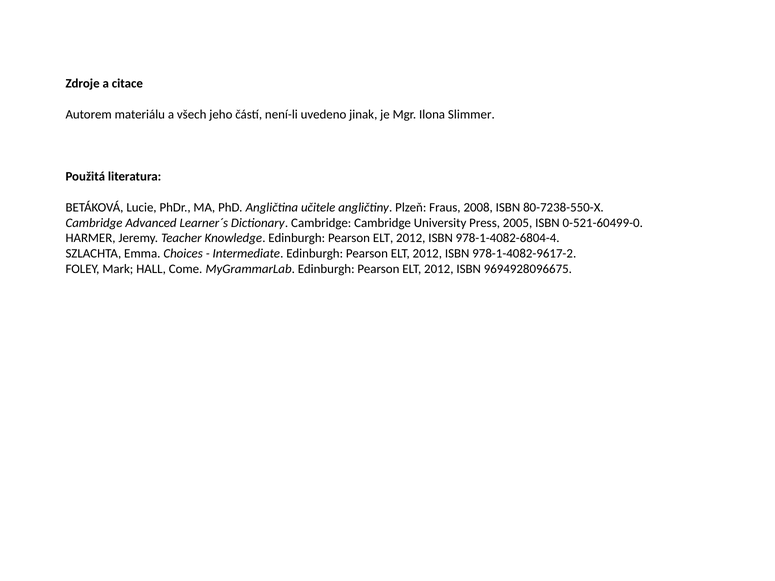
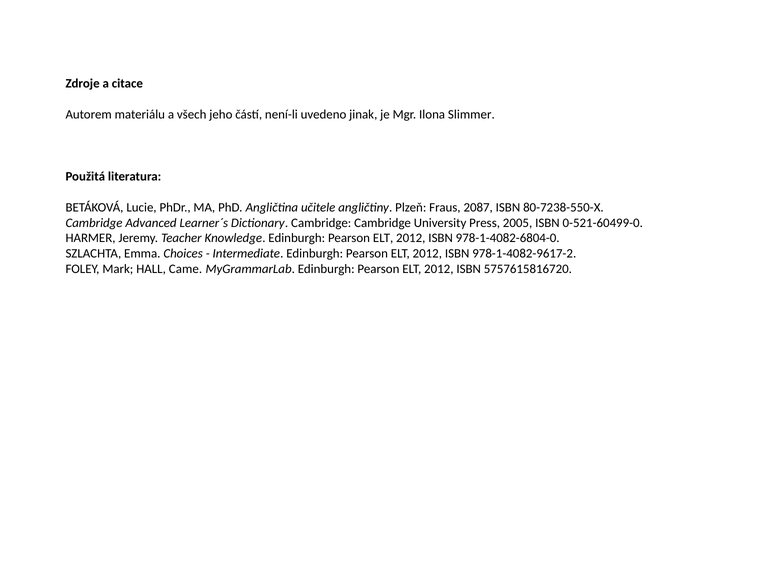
2008: 2008 -> 2087
978-1-4082-6804-4: 978-1-4082-6804-4 -> 978-1-4082-6804-0
Come: Come -> Came
9694928096675: 9694928096675 -> 5757615816720
